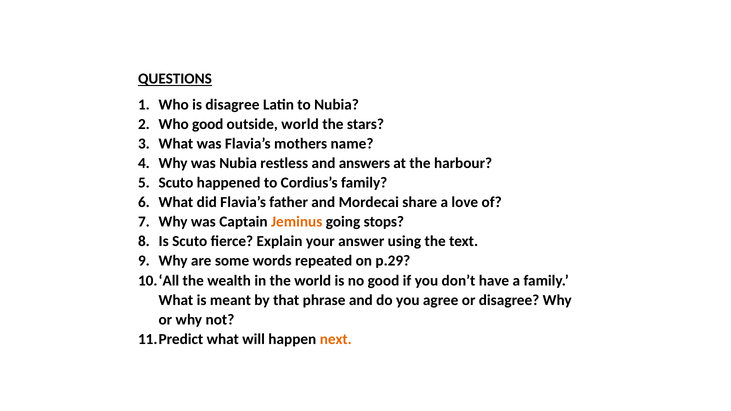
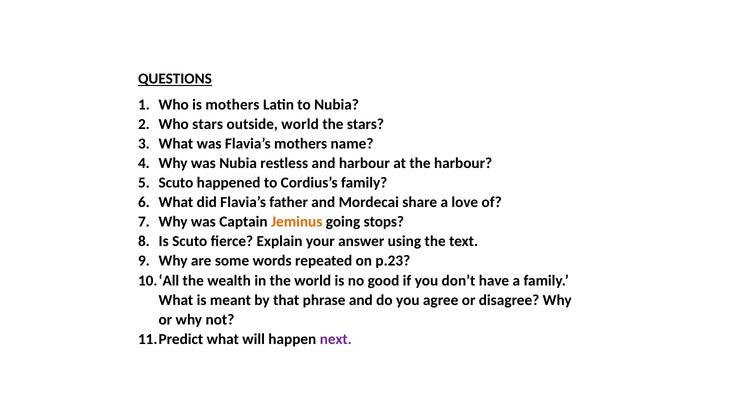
is disagree: disagree -> mothers
Who good: good -> stars
and answers: answers -> harbour
p.29: p.29 -> p.23
next colour: orange -> purple
